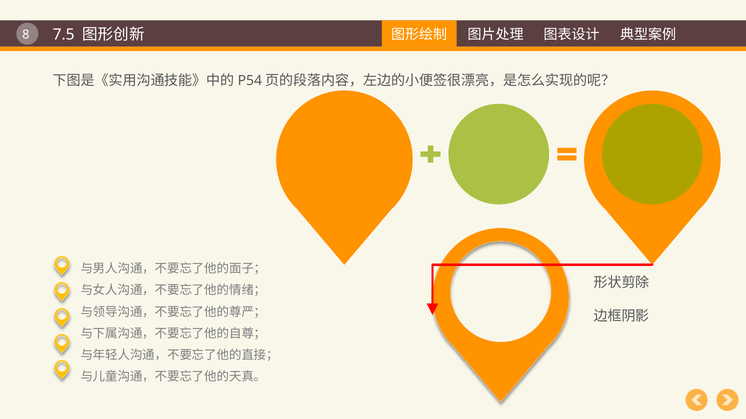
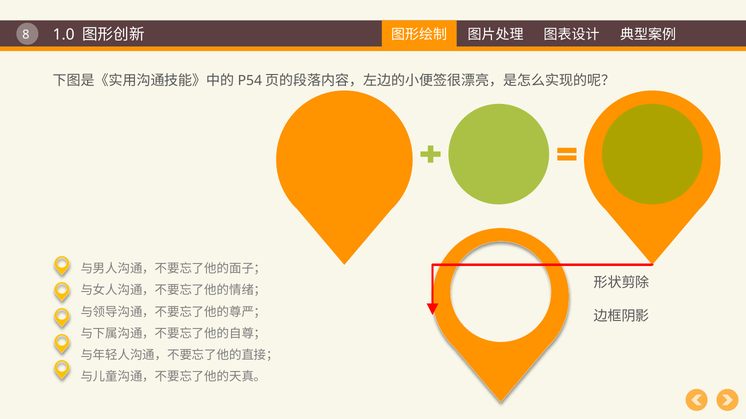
7.5: 7.5 -> 1.0
